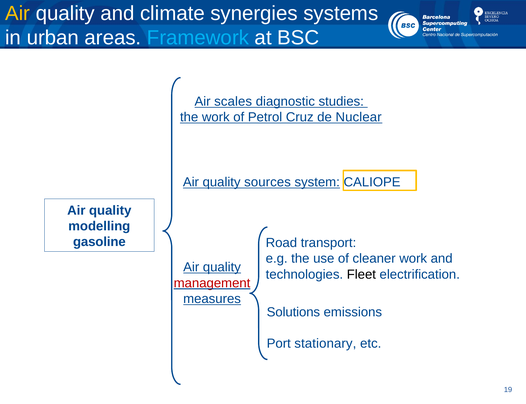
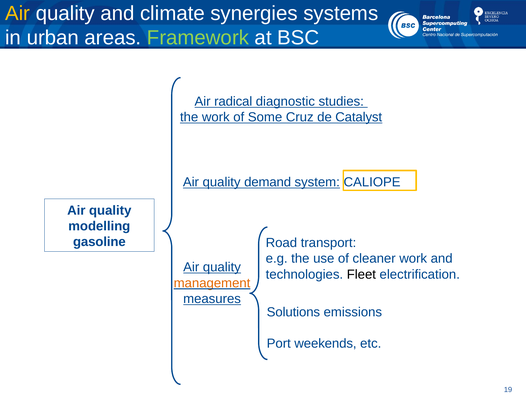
Framework colour: light blue -> light green
scales: scales -> radical
Petrol: Petrol -> Some
Nuclear: Nuclear -> Catalyst
sources: sources -> demand
management colour: red -> orange
stationary: stationary -> weekends
